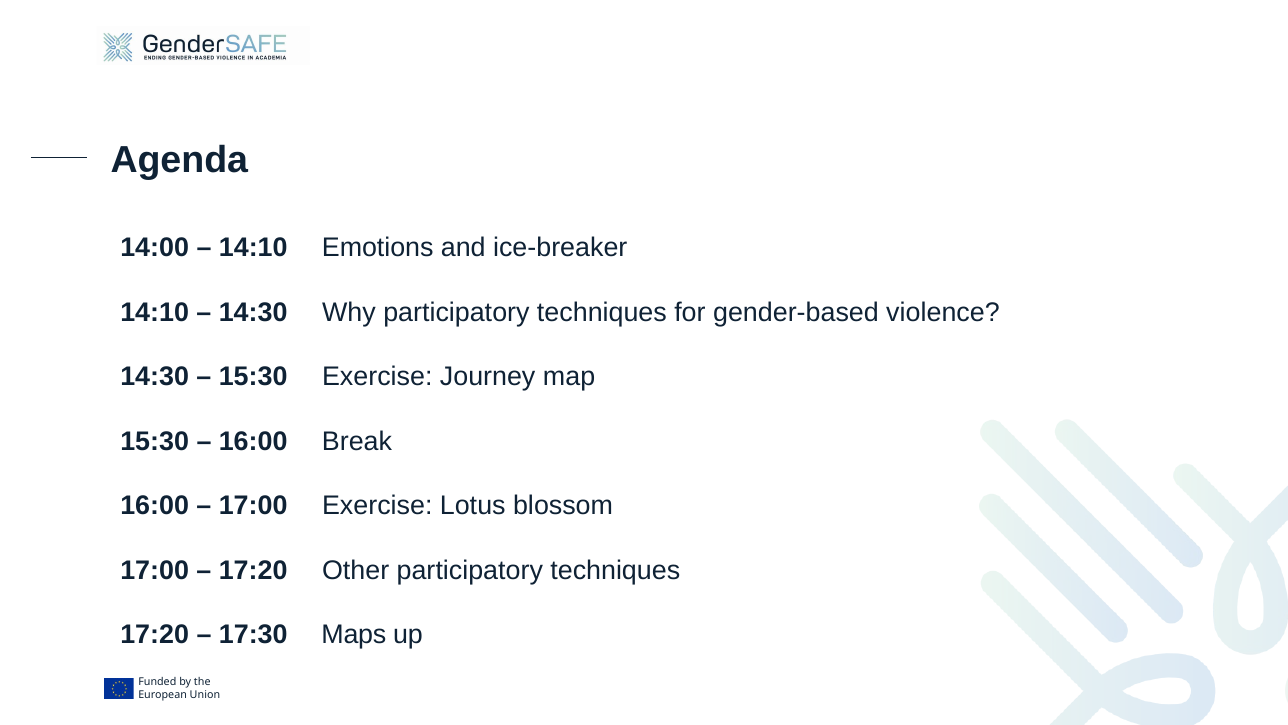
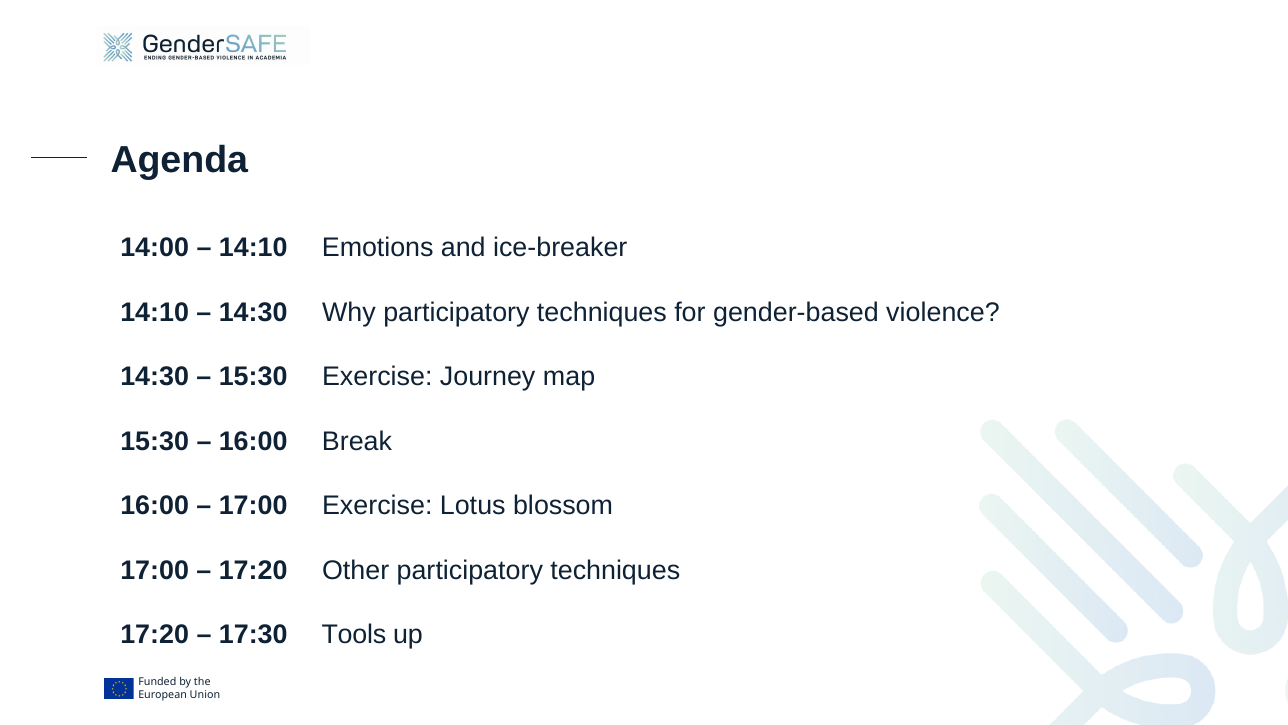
Maps: Maps -> Tools
